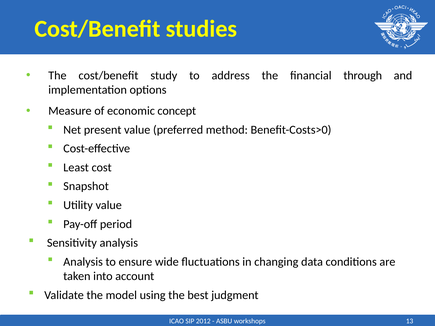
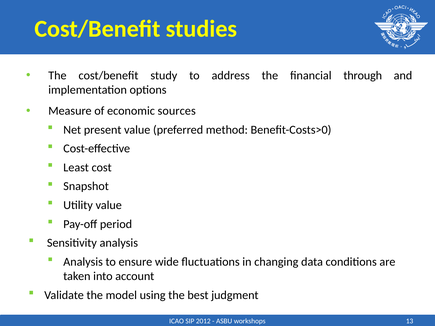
concept: concept -> sources
